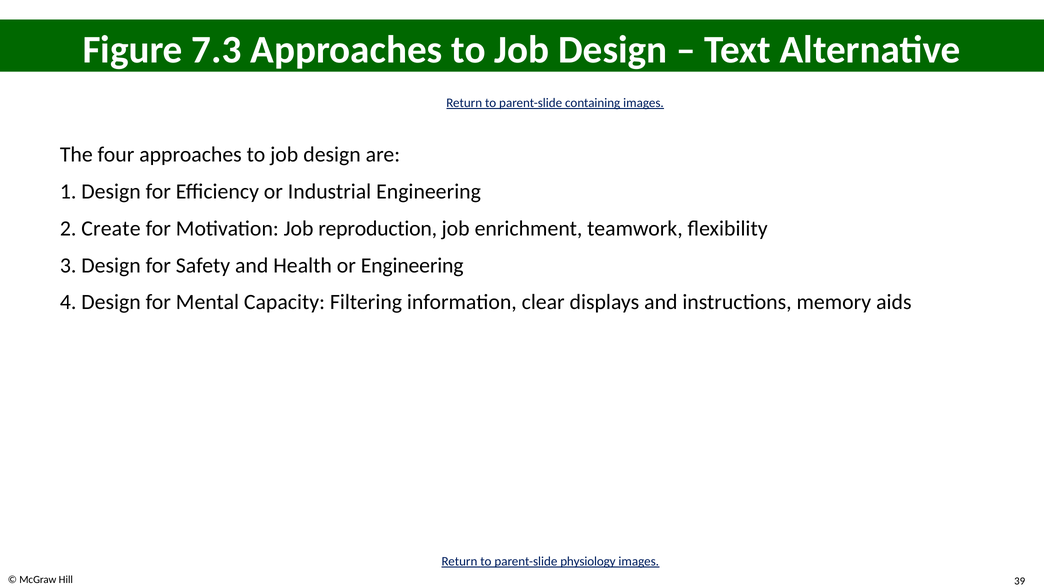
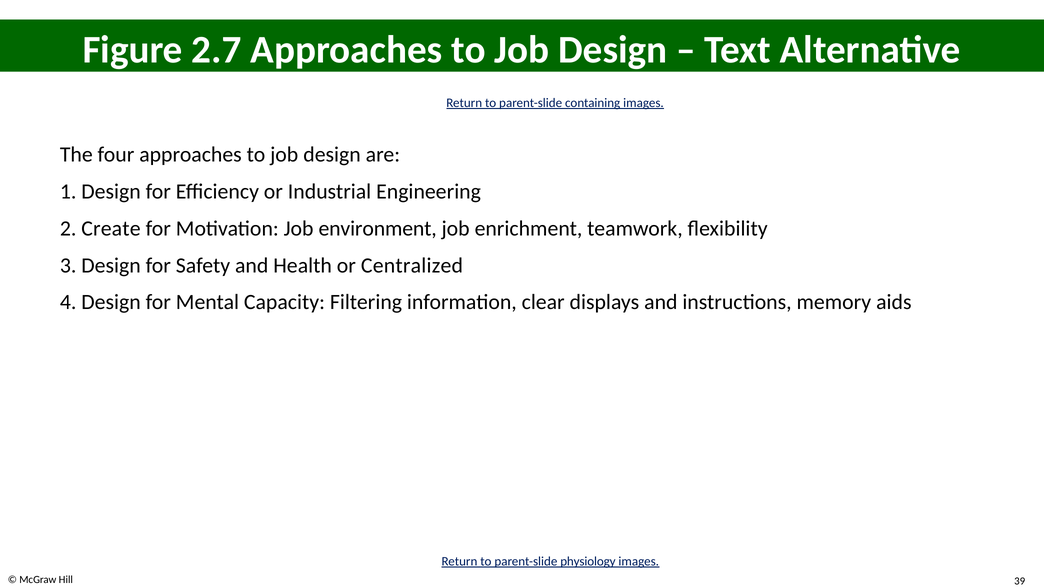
7.3: 7.3 -> 2.7
reproduction: reproduction -> environment
or Engineering: Engineering -> Centralized
